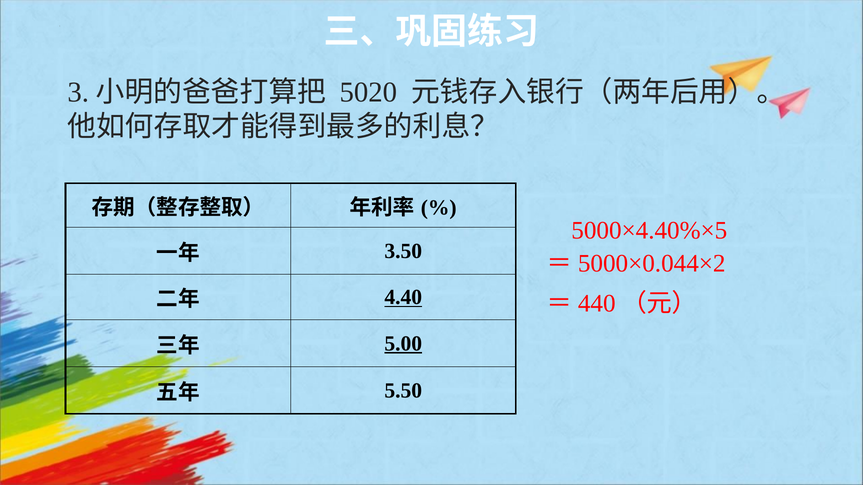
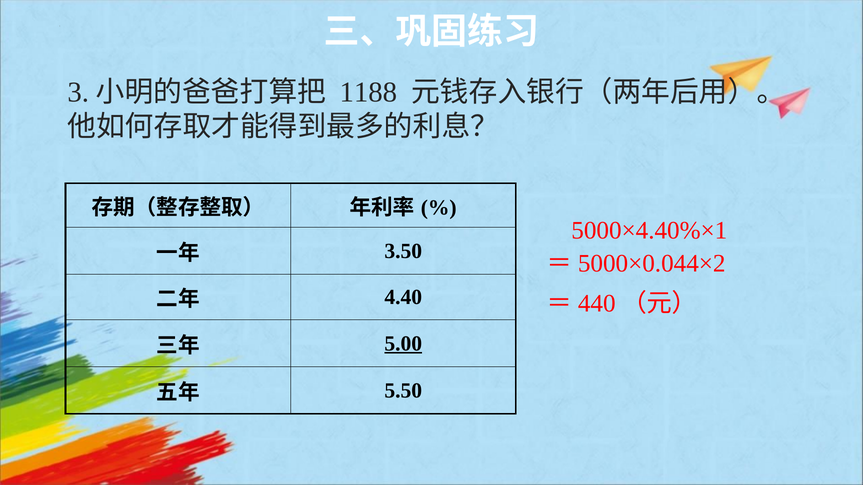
5020: 5020 -> 1188
5000×4.40%×5: 5000×4.40%×5 -> 5000×4.40%×1
4.40 underline: present -> none
